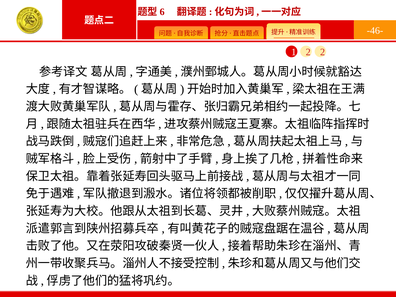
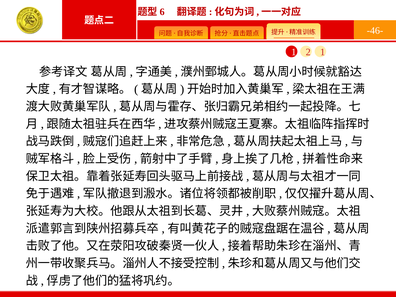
2 2: 2 -> 1
